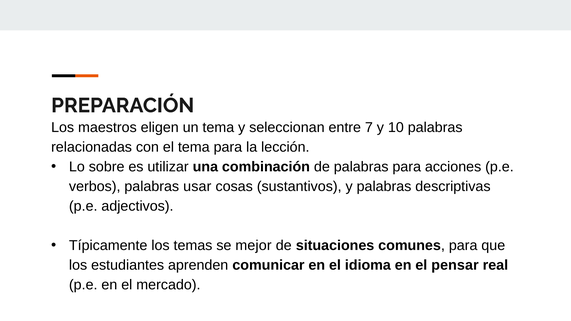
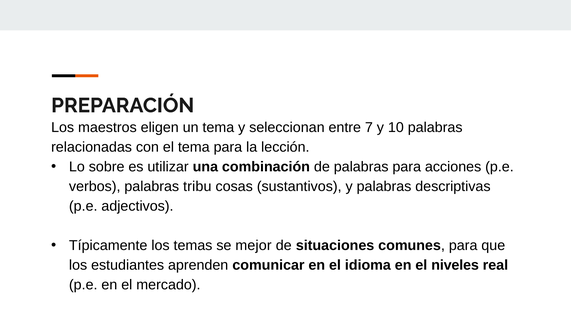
usar: usar -> tribu
pensar: pensar -> niveles
